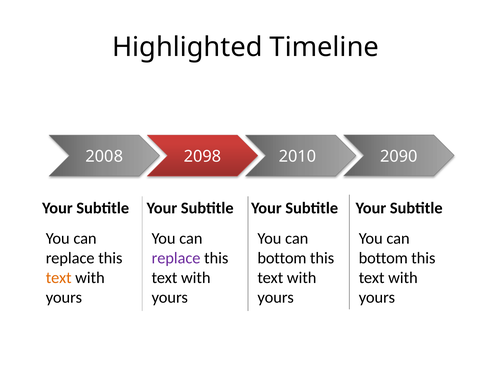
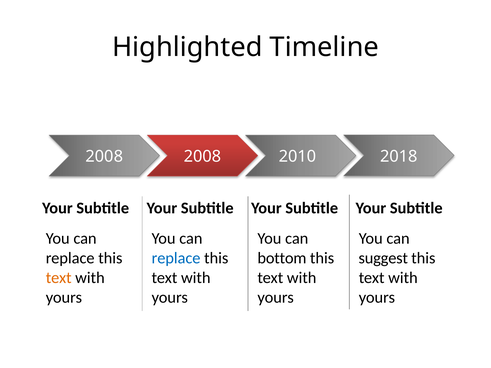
2008 2098: 2098 -> 2008
2090: 2090 -> 2018
replace at (176, 258) colour: purple -> blue
bottom at (383, 258): bottom -> suggest
